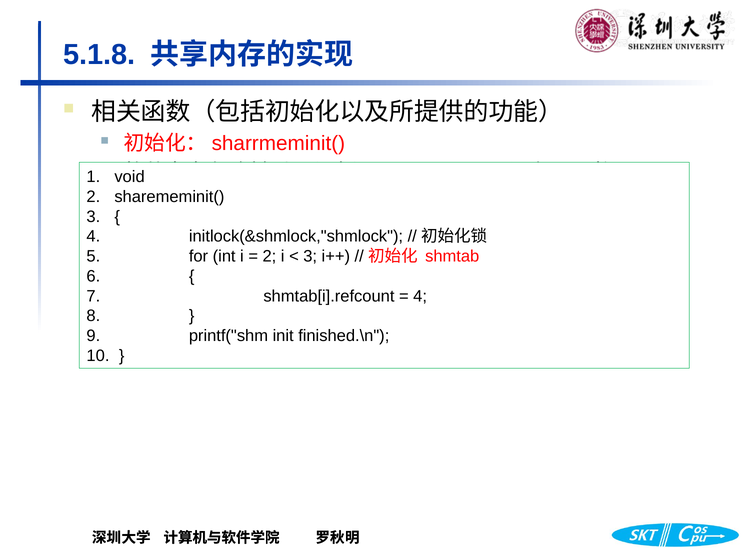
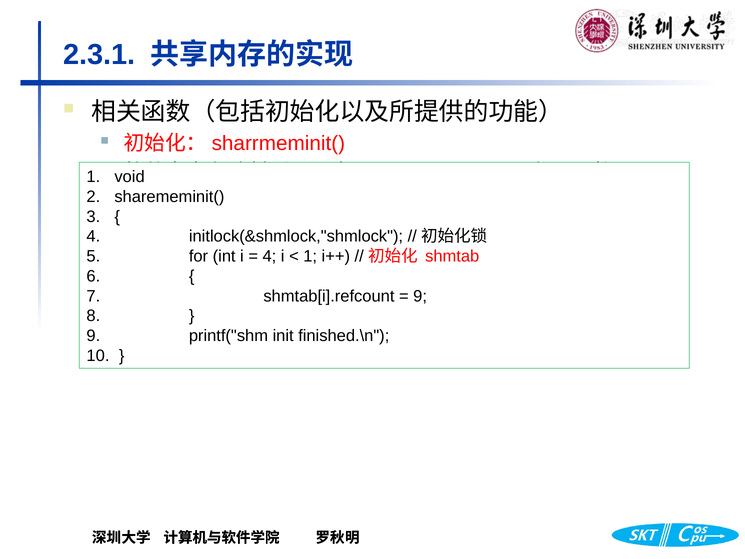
5.1.8: 5.1.8 -> 2.3.1
2 at (269, 256): 2 -> 4
3 at (310, 256): 3 -> 1
4 at (420, 296): 4 -> 9
